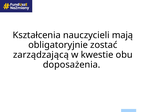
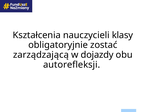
mają: mają -> klasy
kwestie: kwestie -> dojazdy
doposażenia: doposażenia -> autorefleksji
